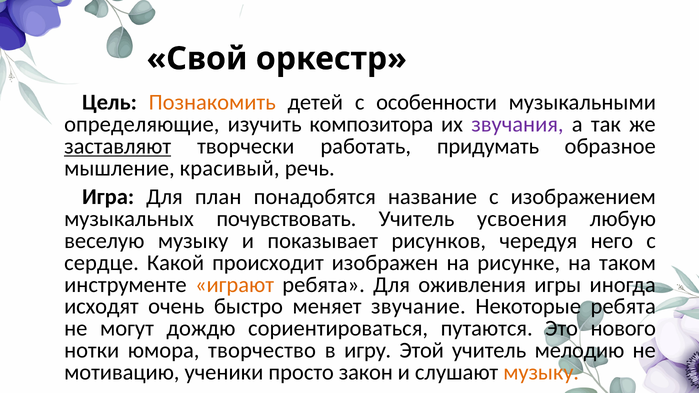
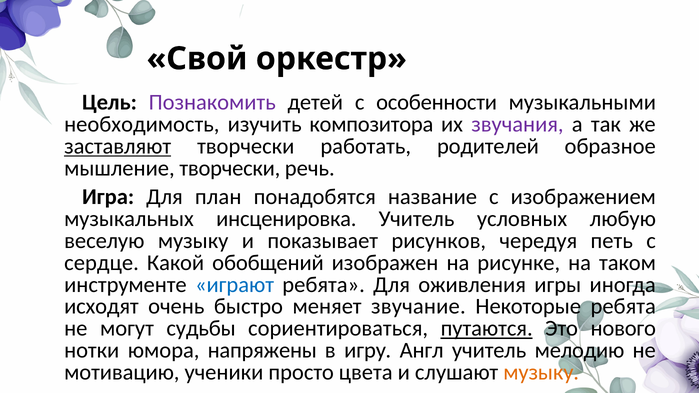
Познакомить colour: orange -> purple
определяющие: определяющие -> необходимость
придумать: придумать -> родителей
мышление красивый: красивый -> творчески
почувствовать: почувствовать -> инсценировка
усвоения: усвоения -> условных
него: него -> петь
происходит: происходит -> обобщений
играют colour: orange -> blue
дождю: дождю -> судьбы
путаются underline: none -> present
творчество: творчество -> напряжены
Этой: Этой -> Англ
закон: закон -> цвета
